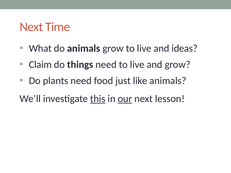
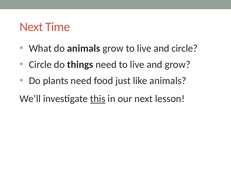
and ideas: ideas -> circle
Claim at (40, 65): Claim -> Circle
our underline: present -> none
